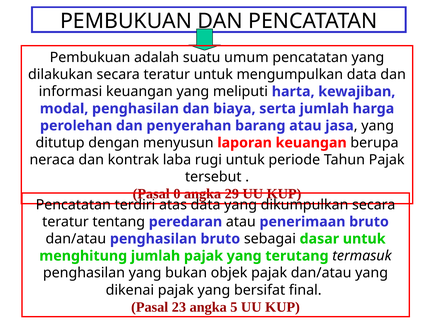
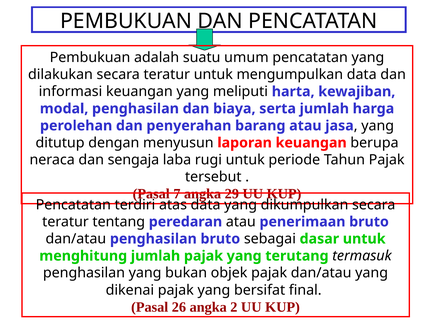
kontrak: kontrak -> sengaja
0: 0 -> 7
23: 23 -> 26
5: 5 -> 2
